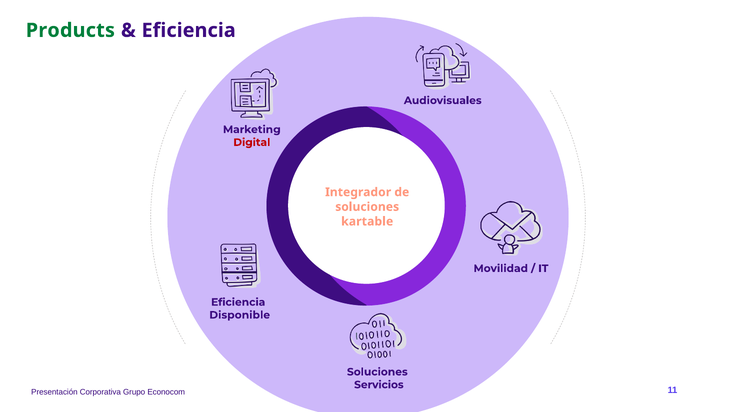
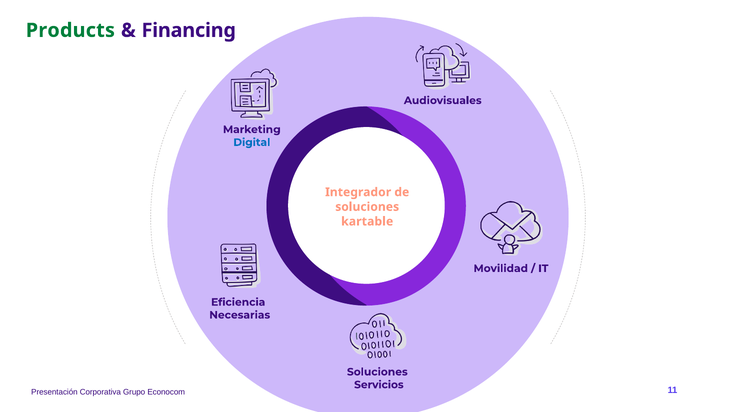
Eficiencia at (189, 30): Eficiencia -> Financing
Digital colour: red -> blue
Disponible: Disponible -> Necesarias
